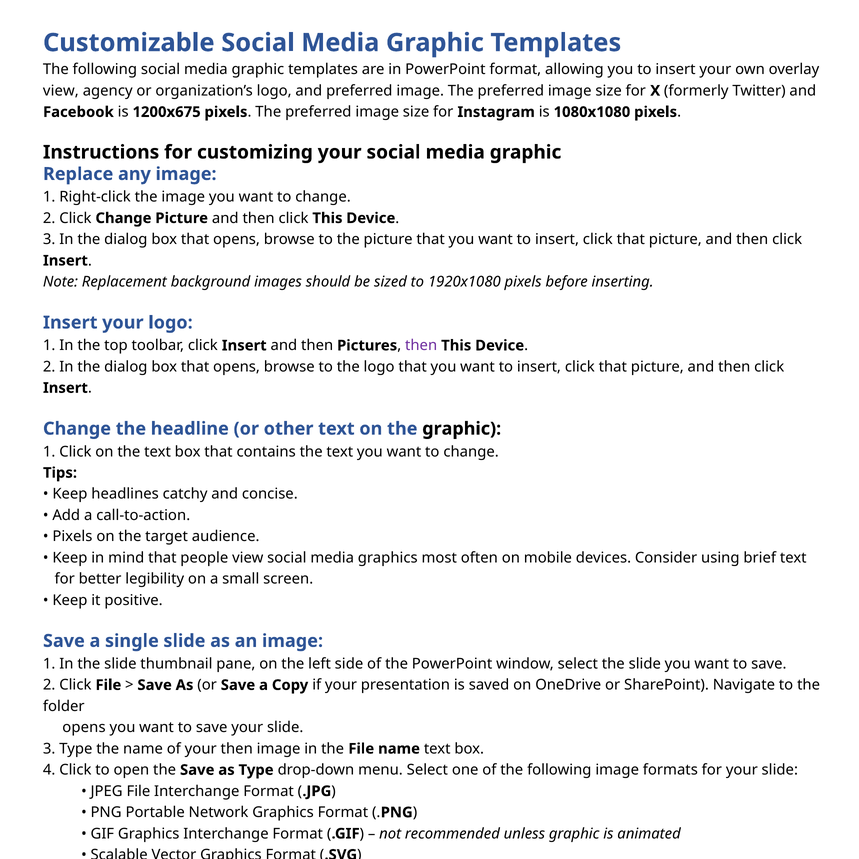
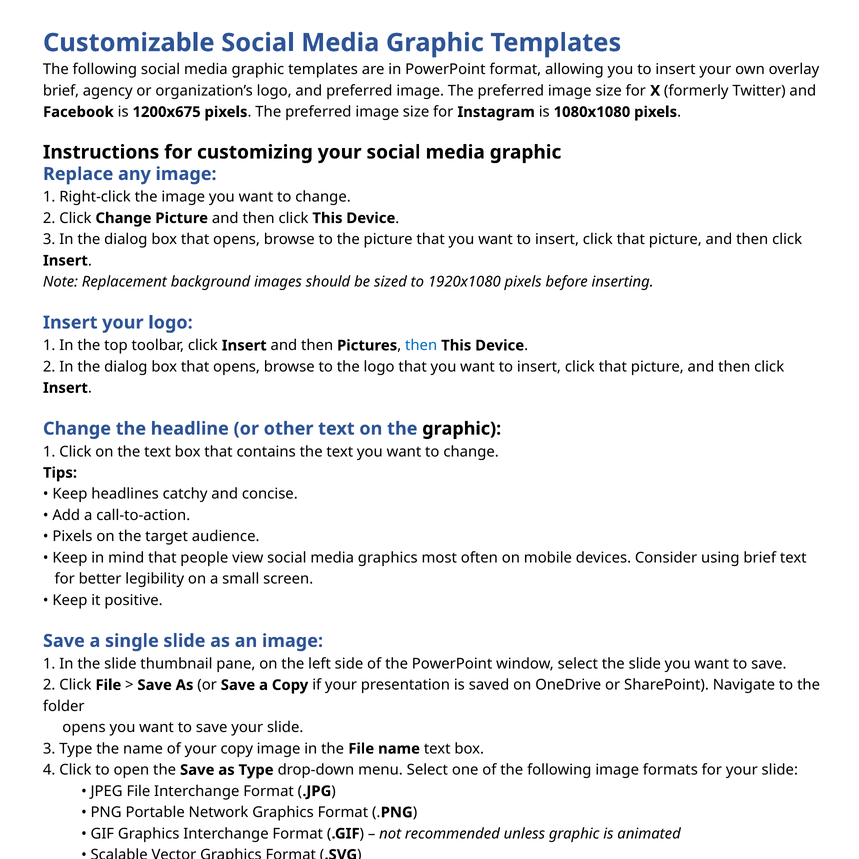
view at (61, 91): view -> brief
then at (421, 345) colour: purple -> blue
your then: then -> copy
